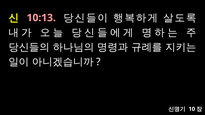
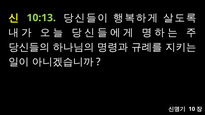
10:13 colour: pink -> light green
